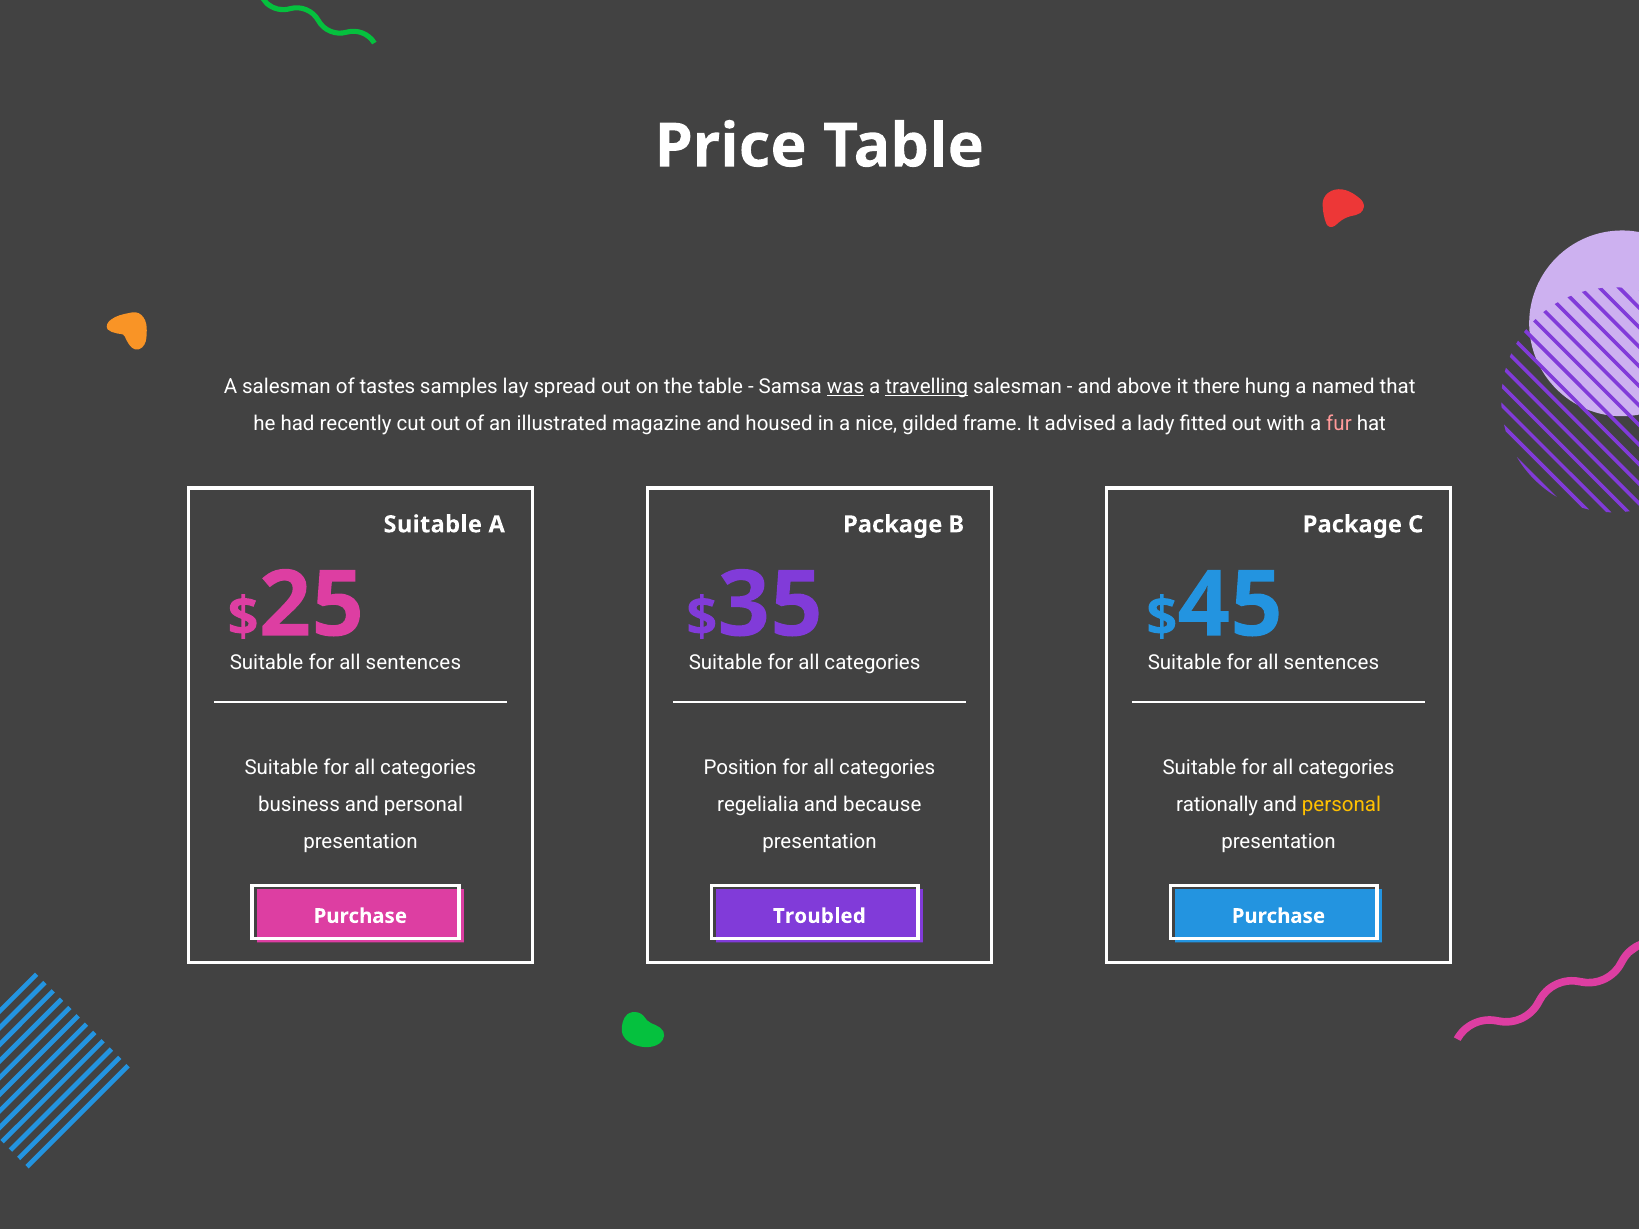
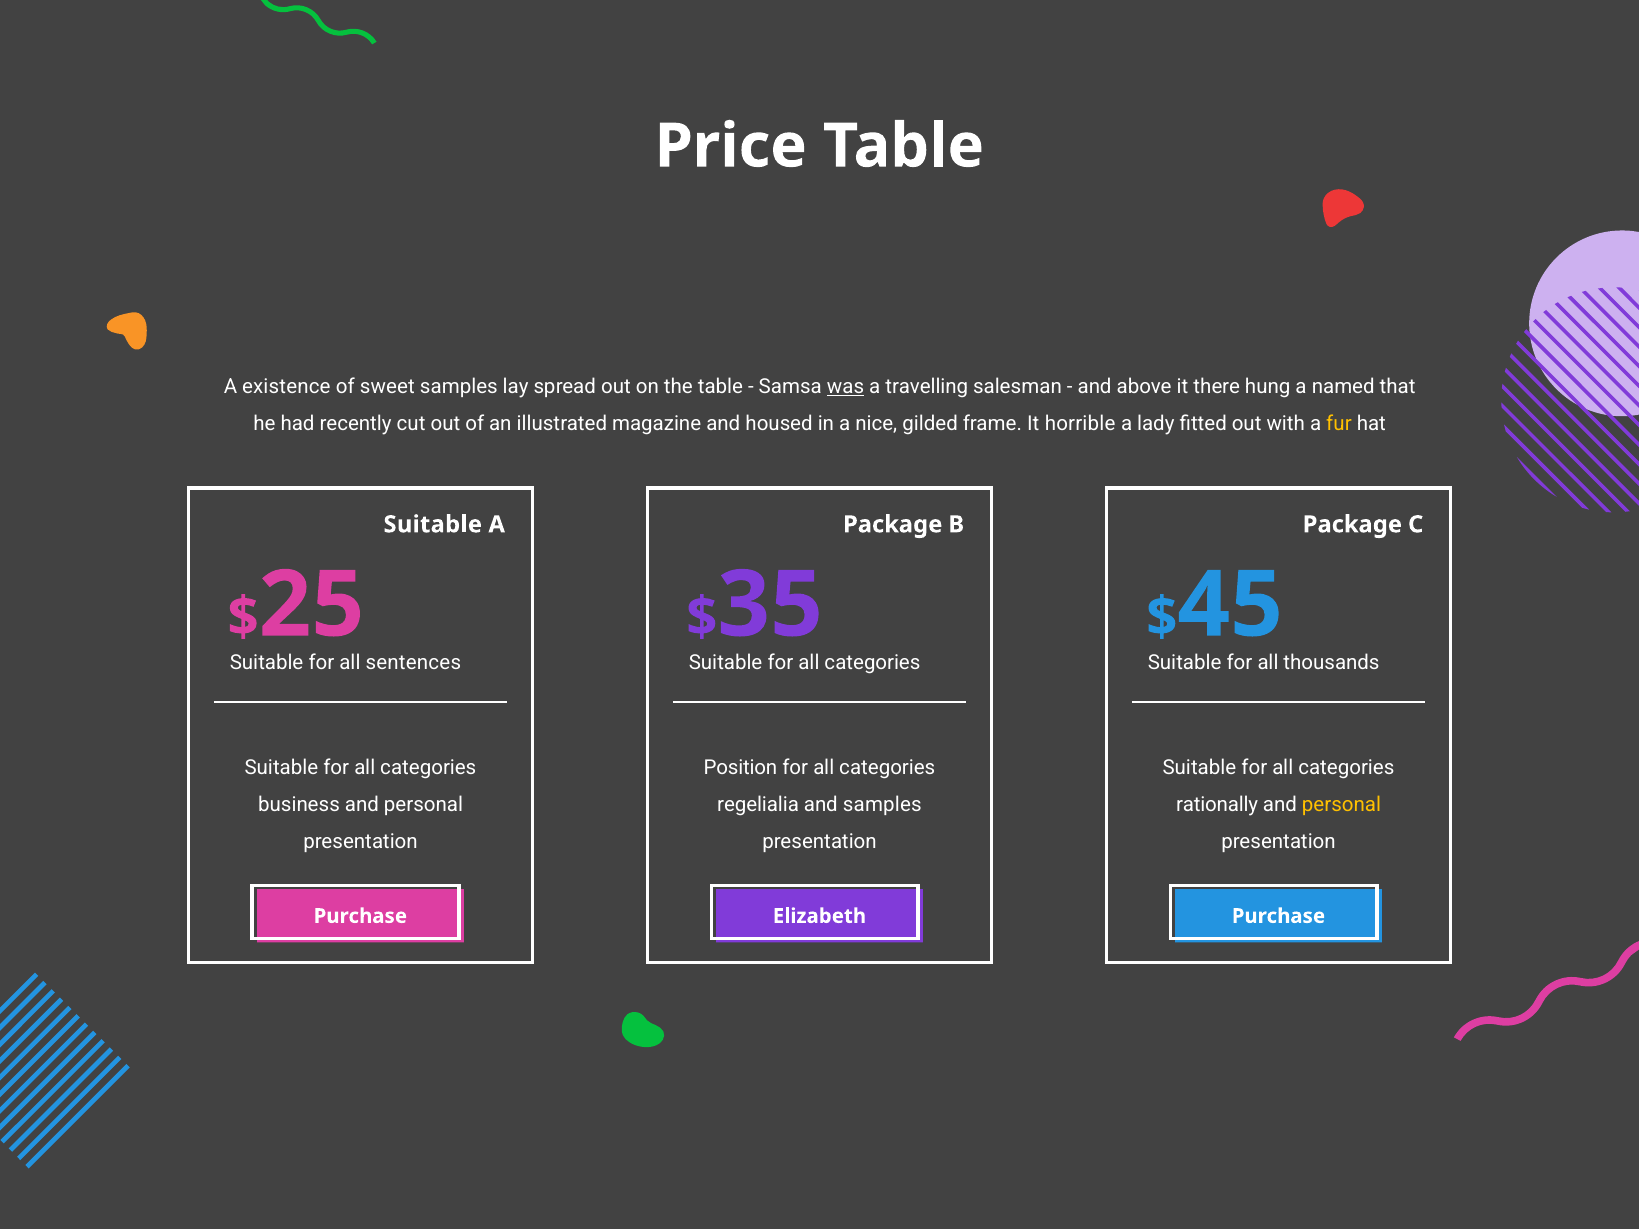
A salesman: salesman -> existence
tastes: tastes -> sweet
travelling underline: present -> none
advised: advised -> horrible
fur colour: pink -> yellow
sentences at (1331, 663): sentences -> thousands
and because: because -> samples
Troubled: Troubled -> Elizabeth
